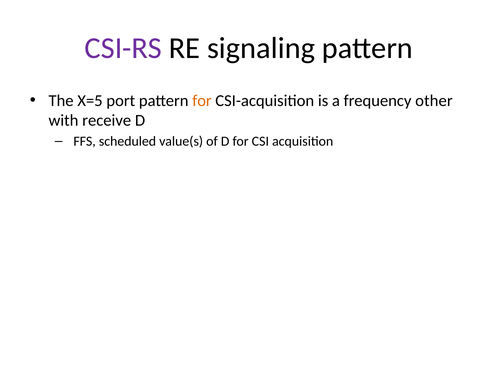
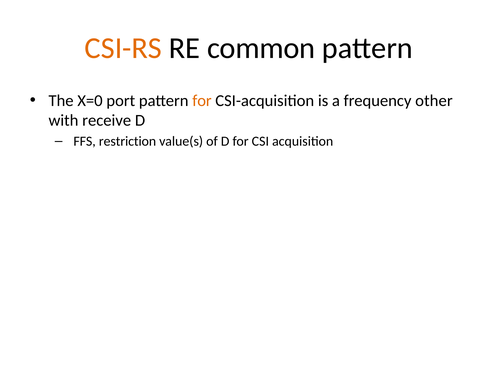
CSI-RS colour: purple -> orange
signaling: signaling -> common
X=5: X=5 -> X=0
scheduled: scheduled -> restriction
